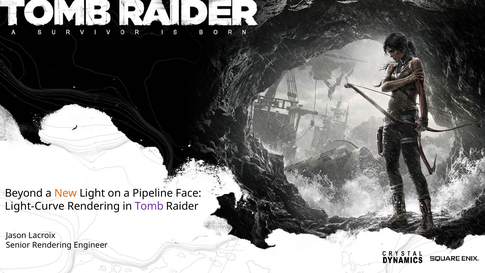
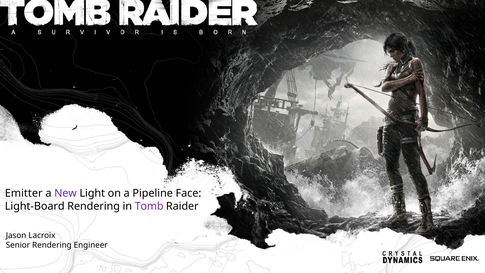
Beyond: Beyond -> Emitter
New colour: orange -> purple
Light-Curve: Light-Curve -> Light-Board
